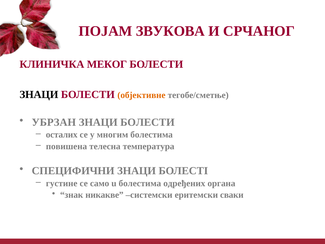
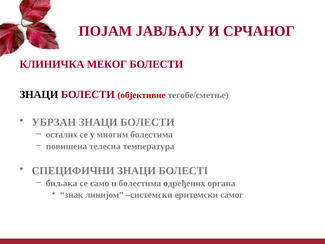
ЗВУКОВА: ЗВУКОВА -> ЈАВЉАЈУ
објективнe colour: orange -> red
густине: густине -> биљака
никакве: никакве -> линијом
сваки: сваки -> самог
